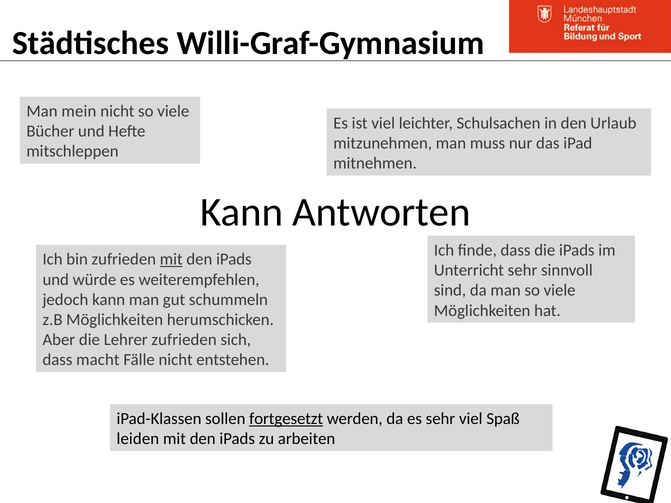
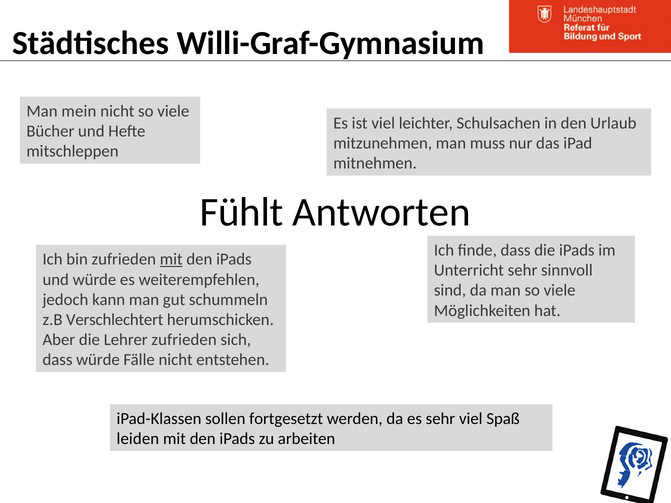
Kann at (242, 212): Kann -> Fühlt
z.B Möglichkeiten: Möglichkeiten -> Verschlechtert
dass macht: macht -> würde
fortgesetzt underline: present -> none
